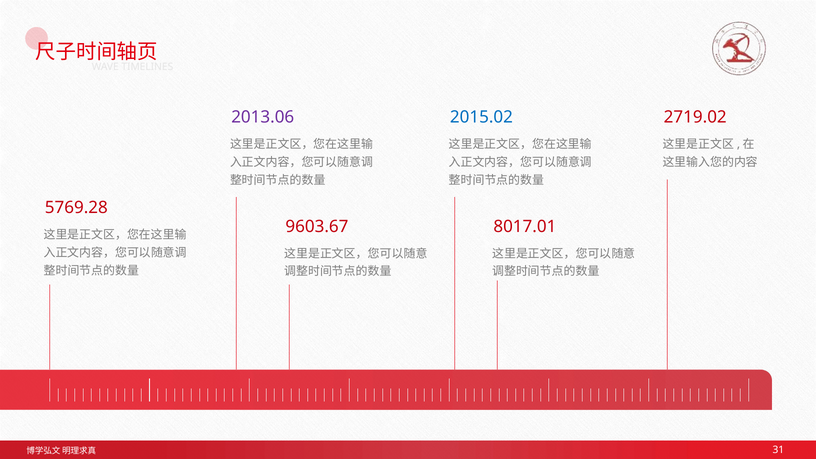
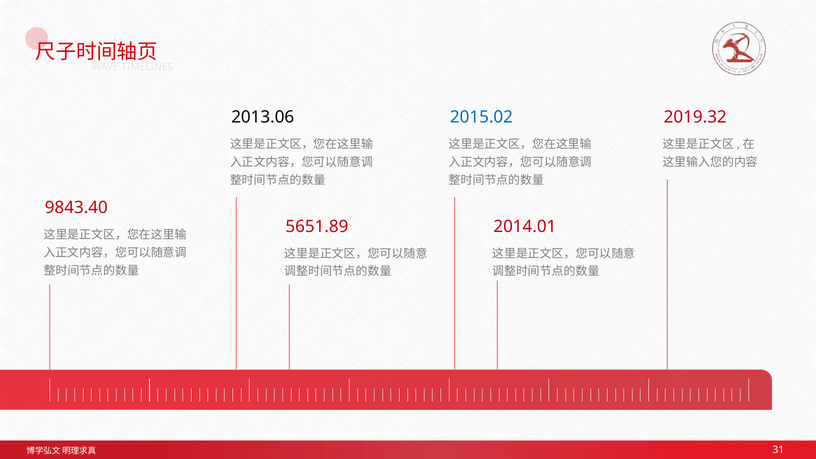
2013.06 colour: purple -> black
2719.02: 2719.02 -> 2019.32
5769.28: 5769.28 -> 9843.40
9603.67: 9603.67 -> 5651.89
8017.01: 8017.01 -> 2014.01
